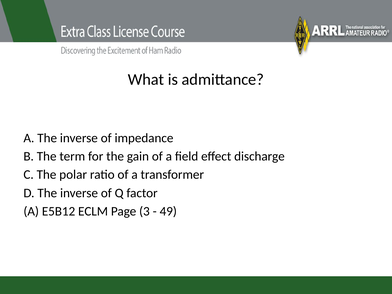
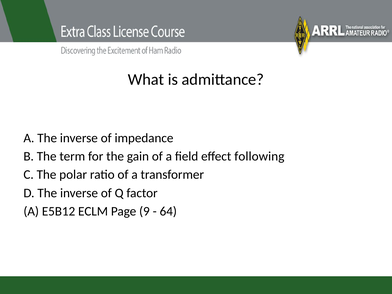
discharge: discharge -> following
3: 3 -> 9
49: 49 -> 64
